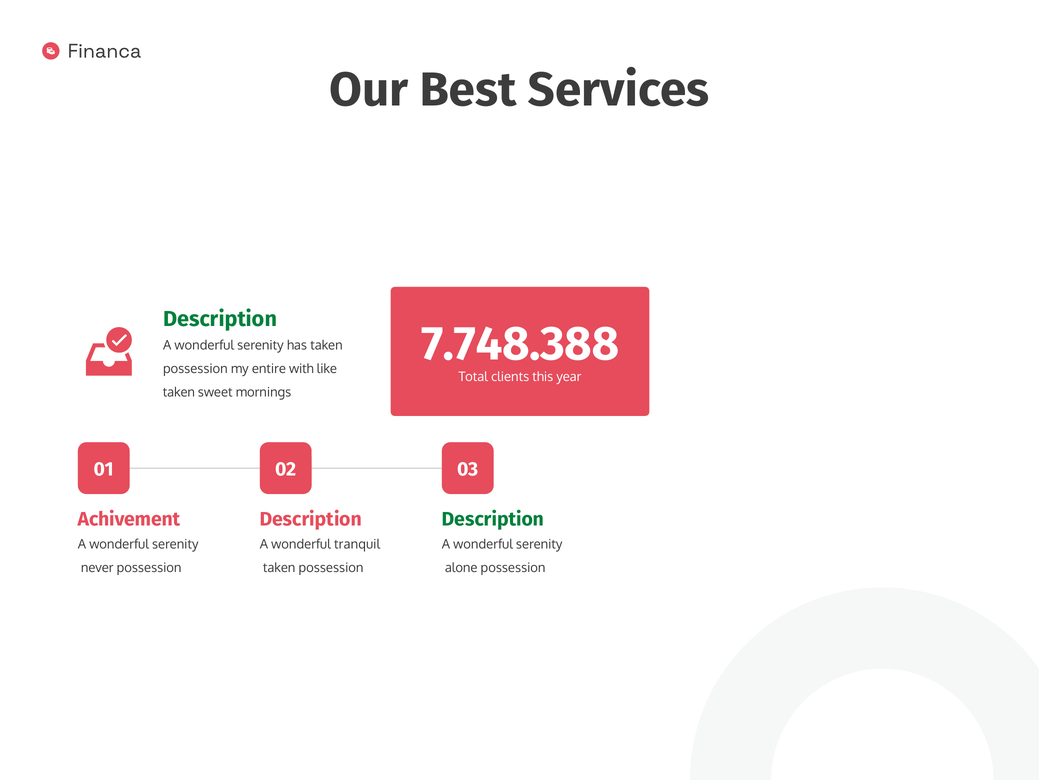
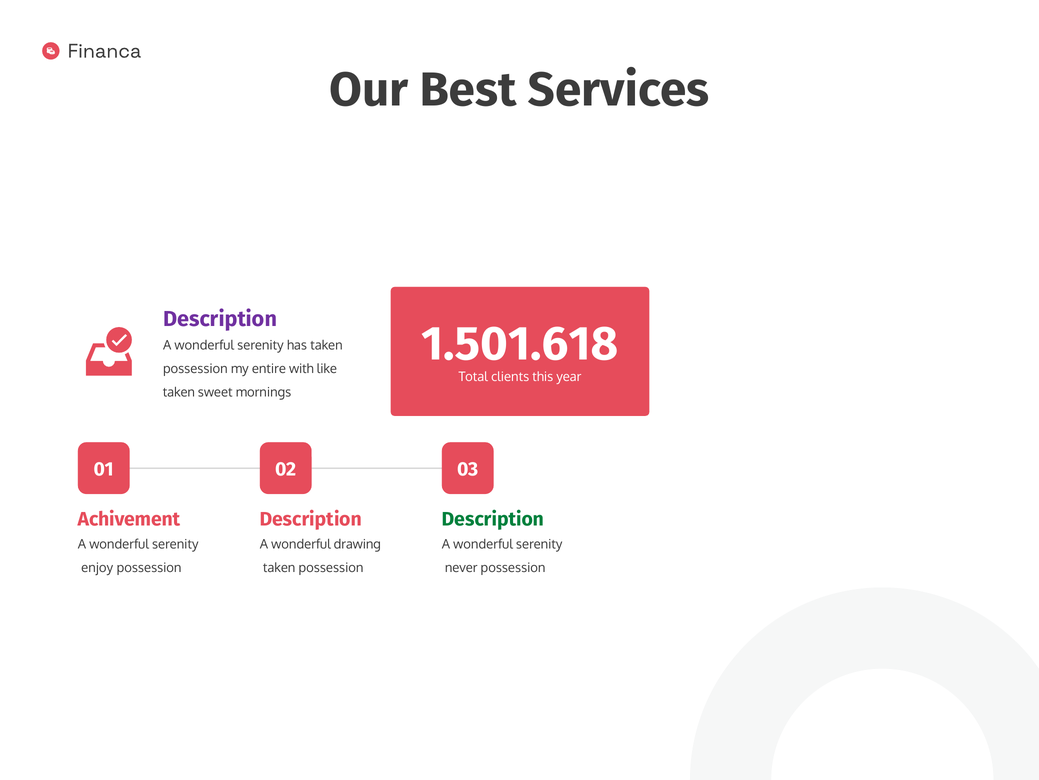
Description at (220, 319) colour: green -> purple
7.748.388: 7.748.388 -> 1.501.618
tranquil: tranquil -> drawing
never: never -> enjoy
alone: alone -> never
